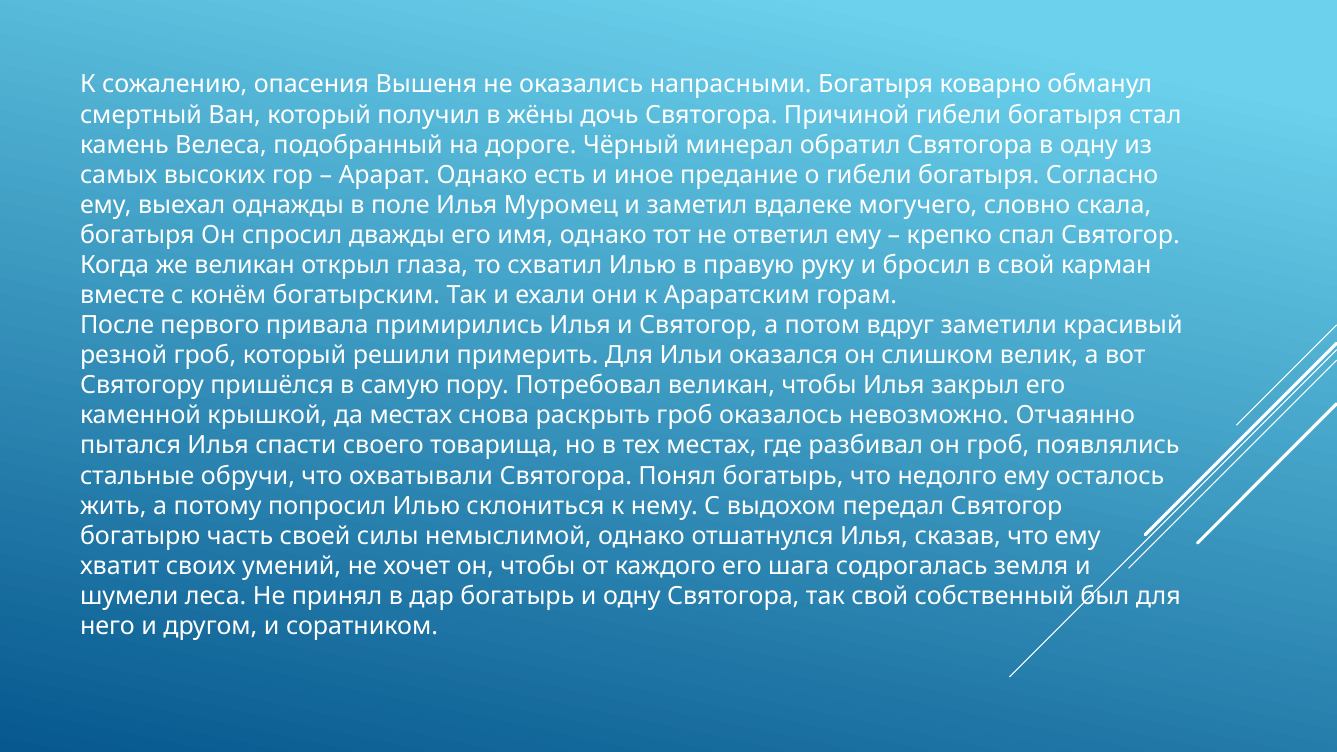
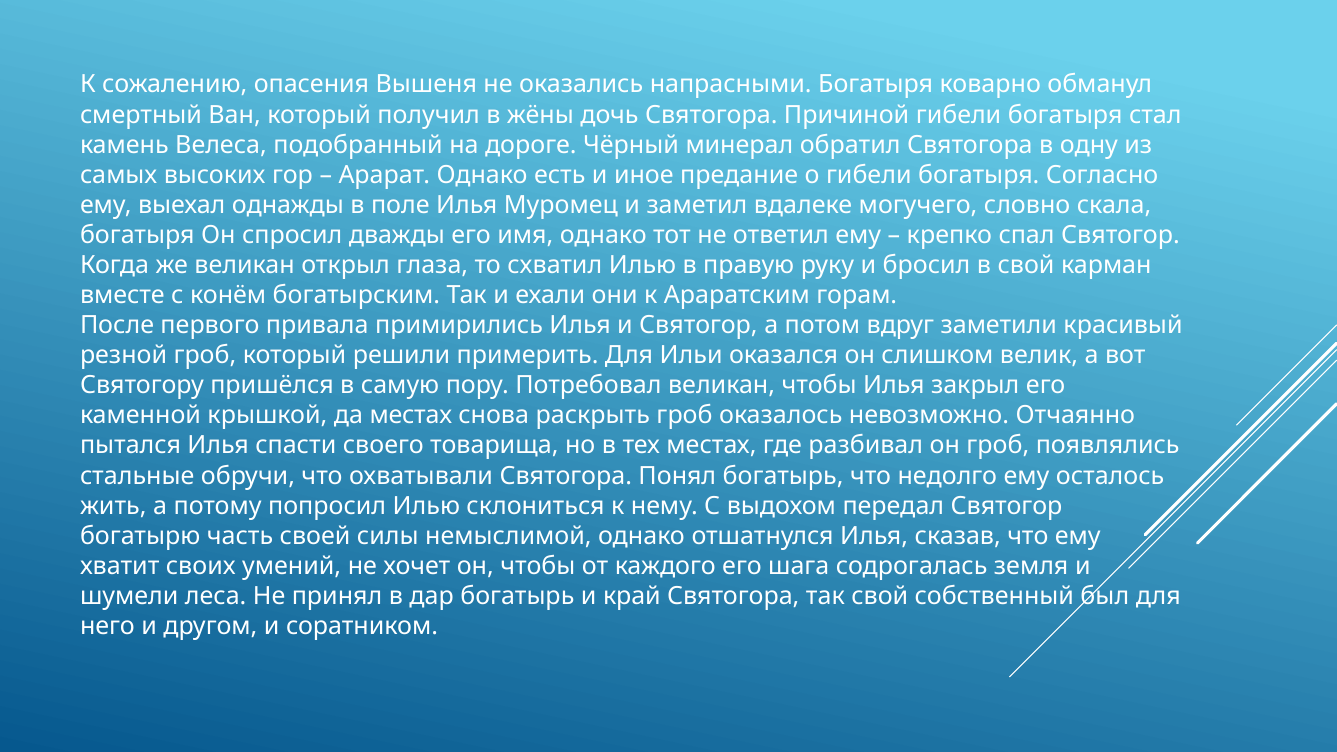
и одну: одну -> край
